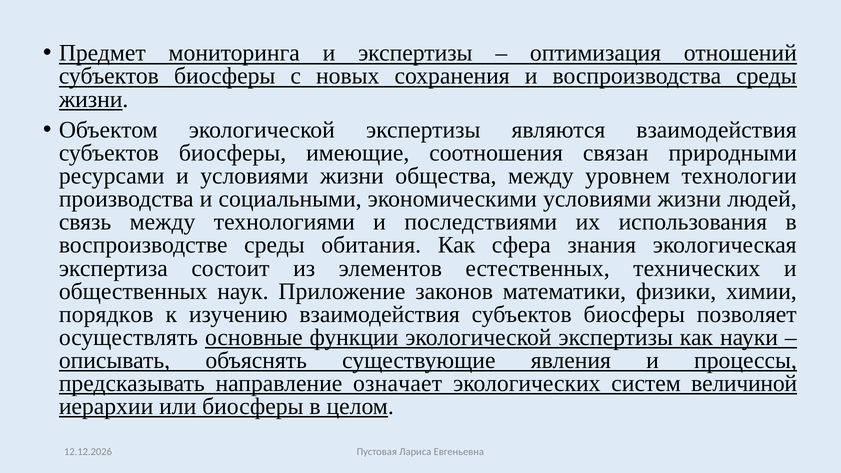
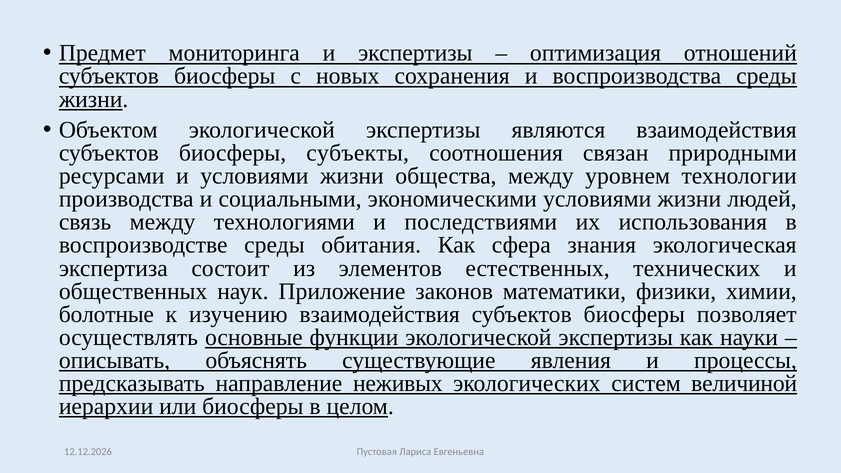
имеющие: имеющие -> субъекты
порядков: порядков -> болотные
означает: означает -> неживых
